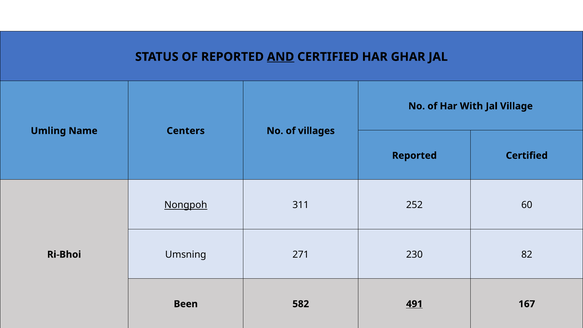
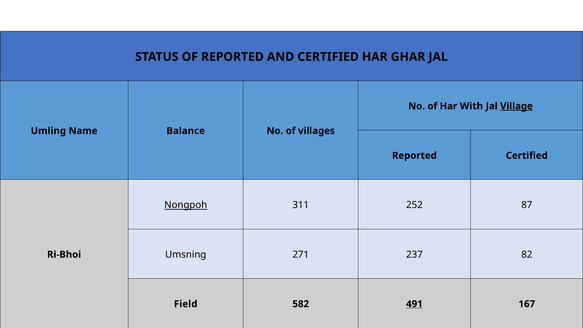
AND underline: present -> none
Village underline: none -> present
Centers: Centers -> Balance
60: 60 -> 87
230: 230 -> 237
Been: Been -> Field
